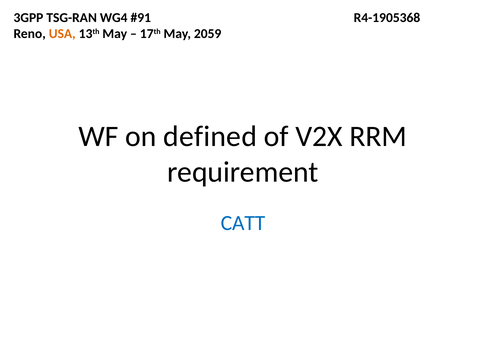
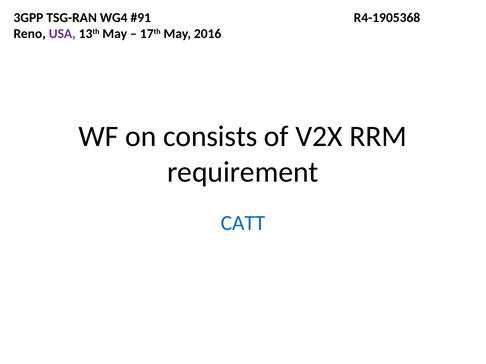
USA colour: orange -> purple
2059: 2059 -> 2016
defined: defined -> consists
